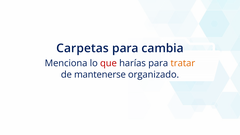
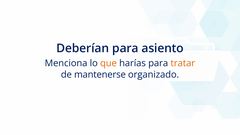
Carpetas: Carpetas -> Deberían
cambia: cambia -> asiento
que colour: red -> orange
